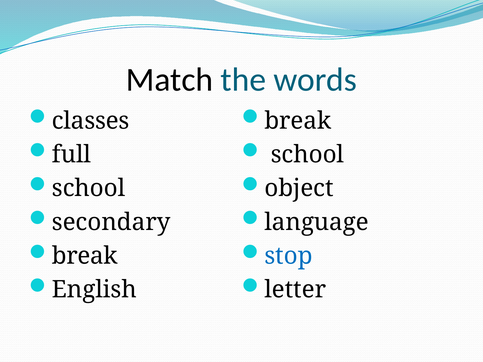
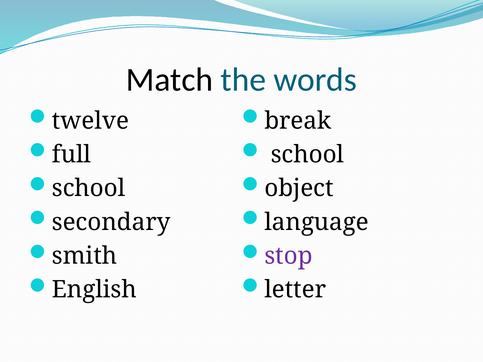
classes: classes -> twelve
break at (85, 256): break -> smith
stop colour: blue -> purple
